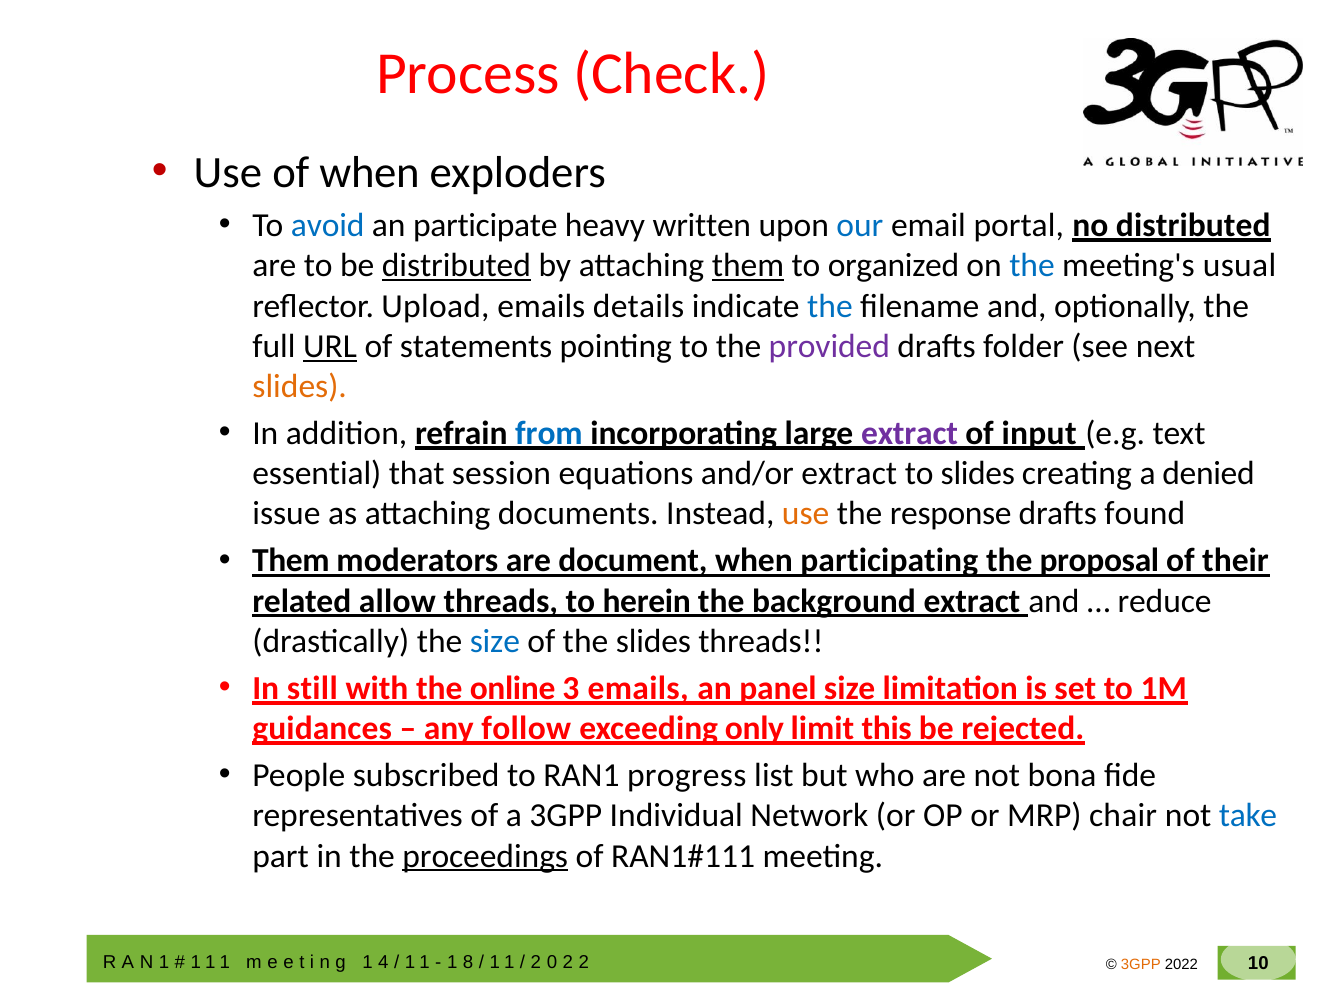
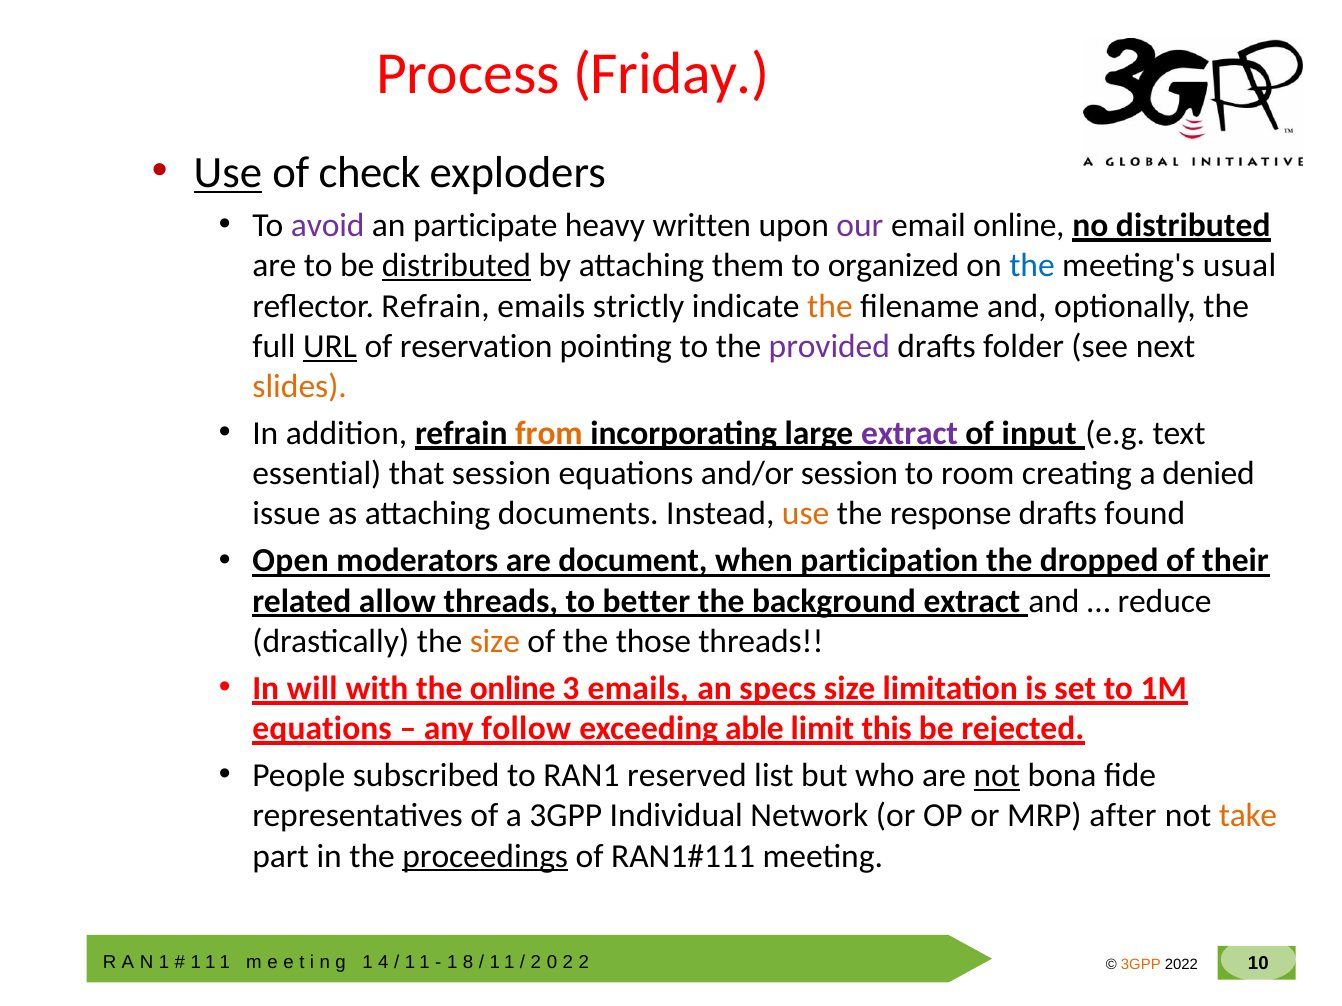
Check: Check -> Friday
Use at (228, 173) underline: none -> present
of when: when -> check
avoid colour: blue -> purple
our colour: blue -> purple
email portal: portal -> online
them at (748, 266) underline: present -> none
reflector Upload: Upload -> Refrain
details: details -> strictly
the at (830, 306) colour: blue -> orange
statements: statements -> reservation
from colour: blue -> orange
and/or extract: extract -> session
to slides: slides -> room
Them at (291, 561): Them -> Open
participating: participating -> participation
proposal: proposal -> dropped
herein: herein -> better
size at (495, 642) colour: blue -> orange
the slides: slides -> those
still: still -> will
panel: panel -> specs
guidances at (322, 729): guidances -> equations
only: only -> able
progress: progress -> reserved
not at (997, 776) underline: none -> present
chair: chair -> after
take colour: blue -> orange
